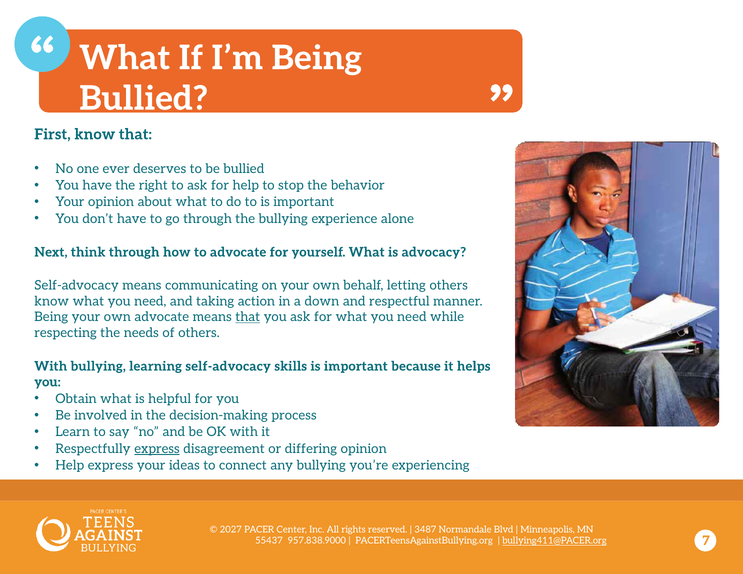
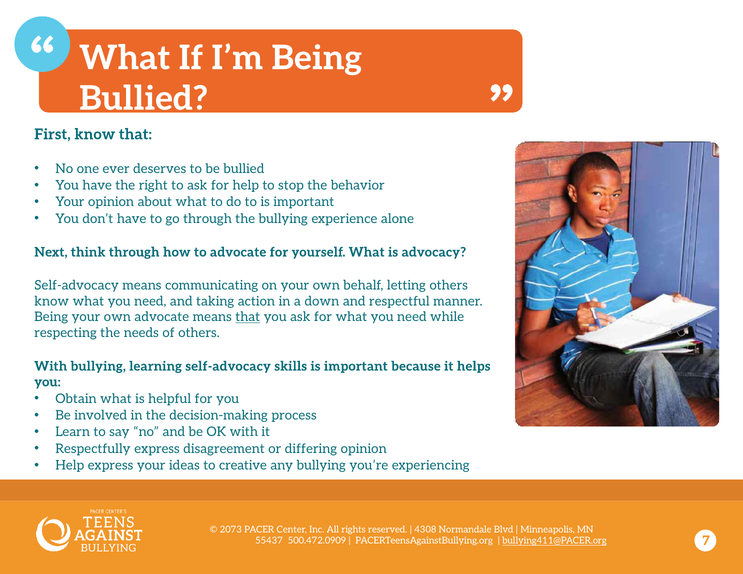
express at (157, 449) underline: present -> none
connect: connect -> creative
2027: 2027 -> 2073
3487: 3487 -> 4308
957.838.9000: 957.838.9000 -> 500.472.0909
